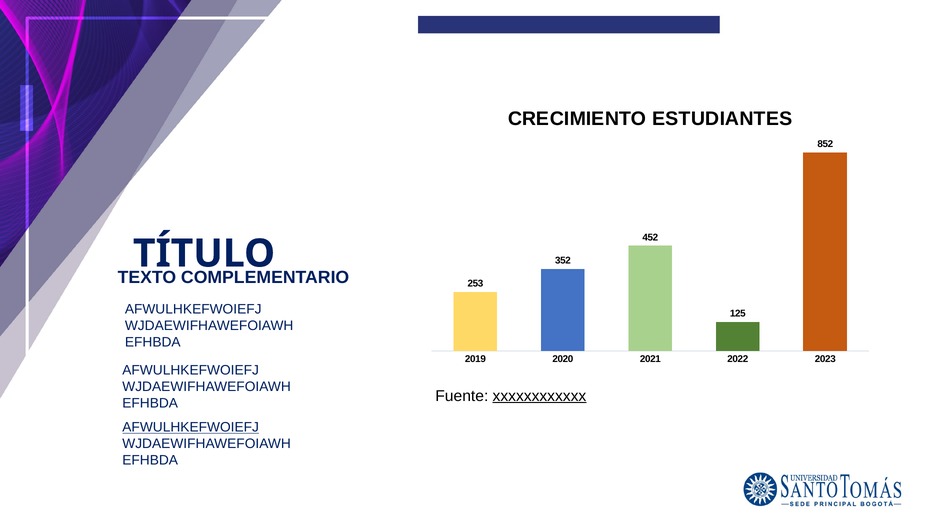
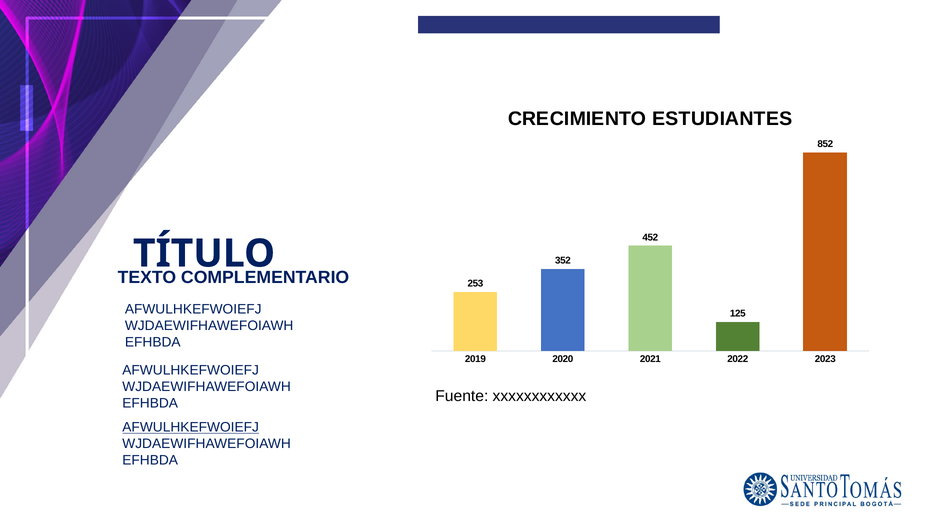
xxxxxxxxxxxx underline: present -> none
